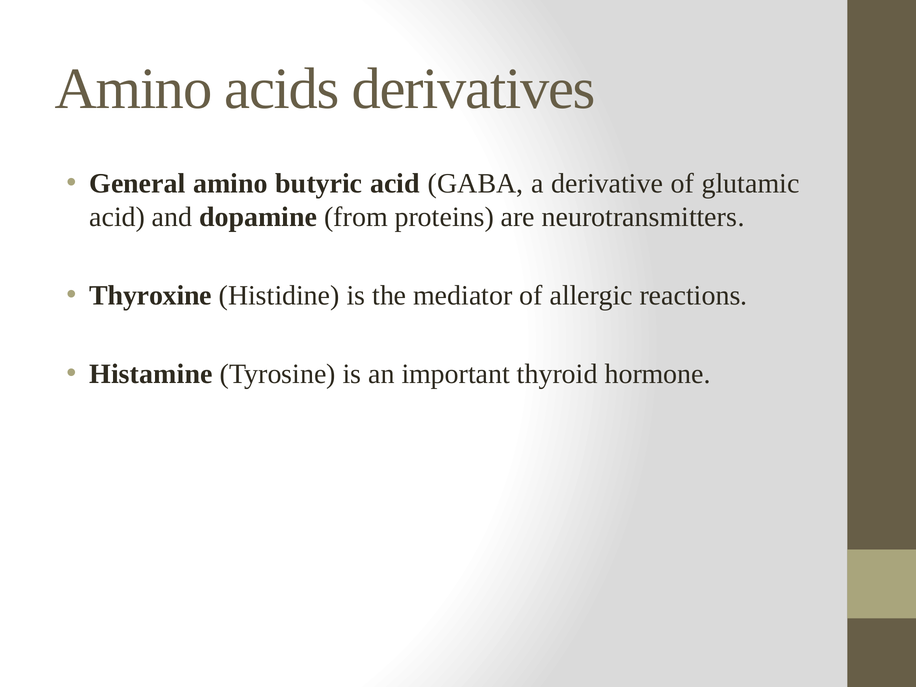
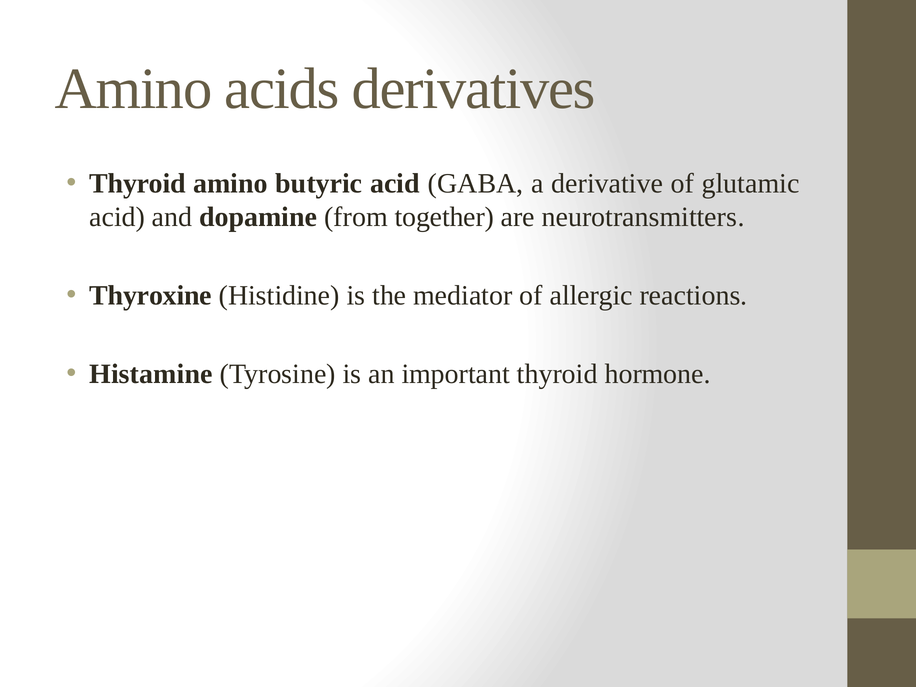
General at (137, 184): General -> Thyroid
proteins: proteins -> together
